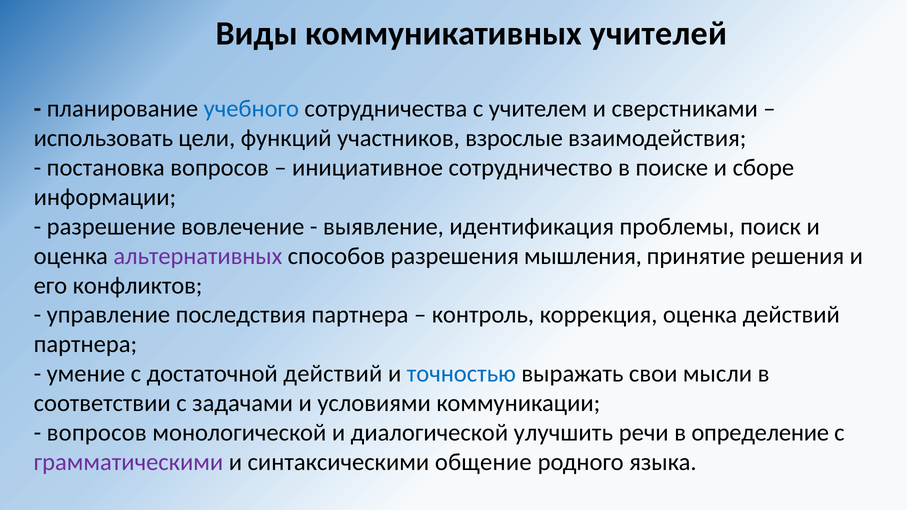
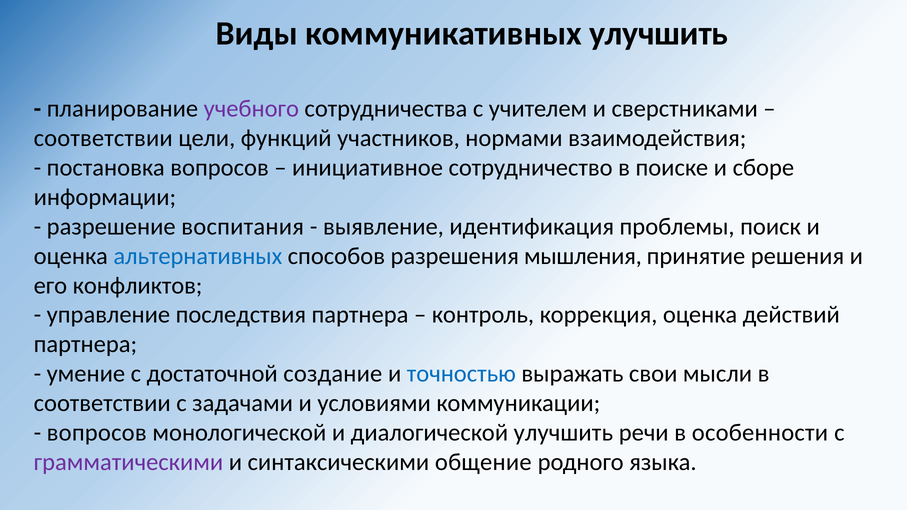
коммуникативных учителей: учителей -> улучшить
учебного colour: blue -> purple
использовать at (103, 138): использовать -> соответствии
взрослые: взрослые -> нормами
вовлечение: вовлечение -> воспитания
альтернативных colour: purple -> blue
достаточной действий: действий -> создание
определение: определение -> особенности
